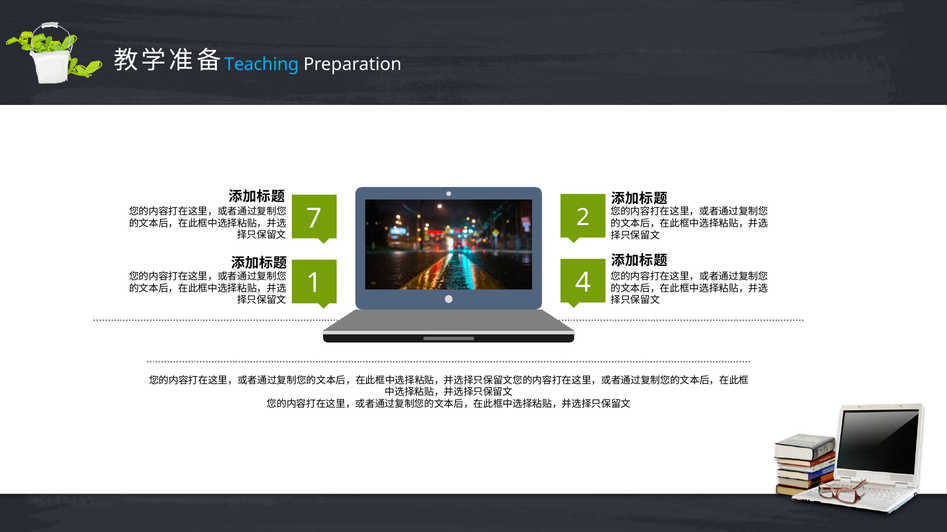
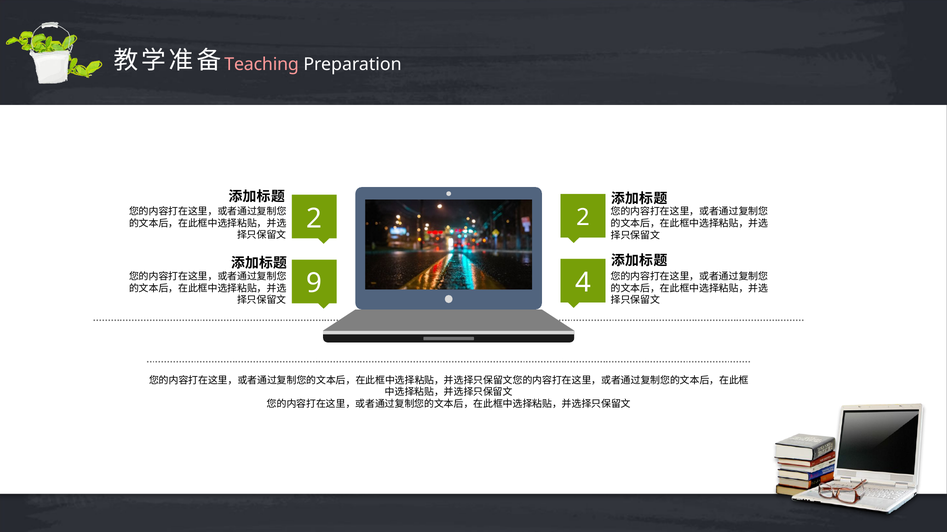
Teaching colour: light blue -> pink
7 at (314, 219): 7 -> 2
1: 1 -> 9
